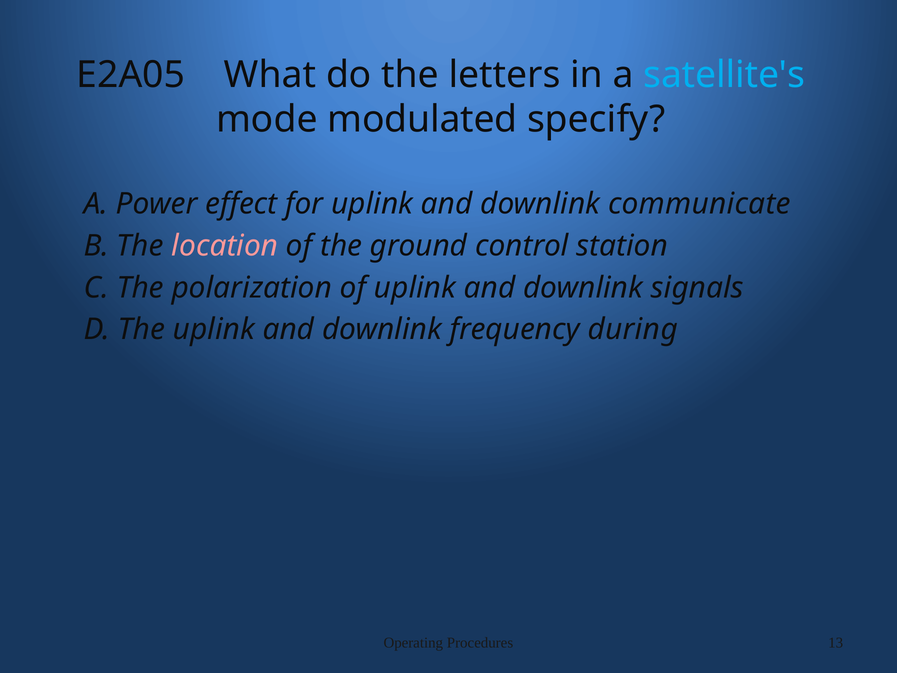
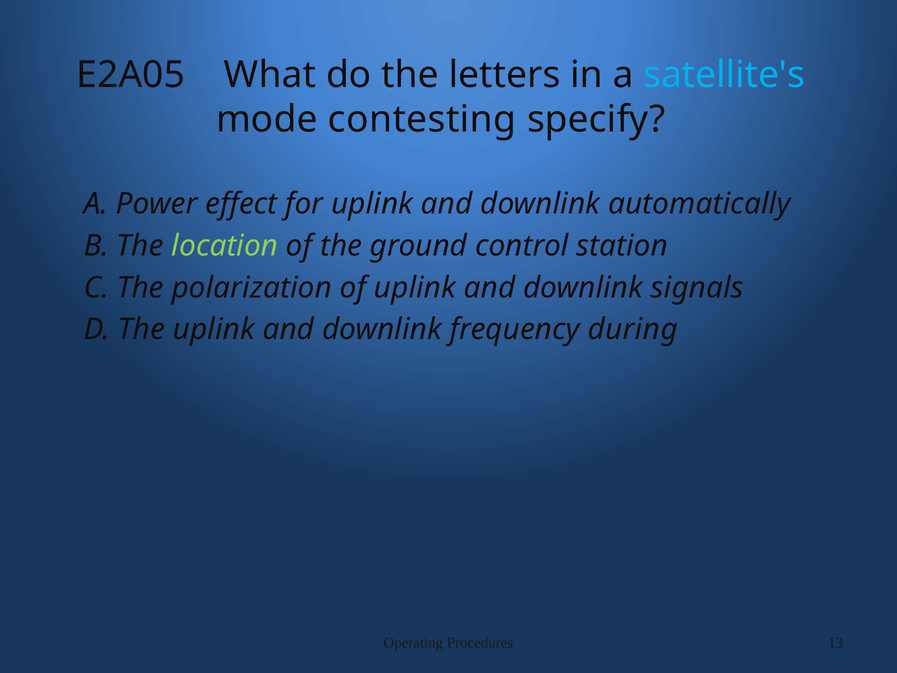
modulated: modulated -> contesting
communicate: communicate -> automatically
location colour: pink -> light green
